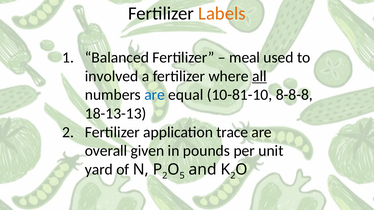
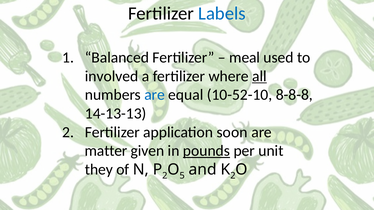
Labels colour: orange -> blue
10-81-10: 10-81-10 -> 10-52-10
18-13-13: 18-13-13 -> 14-13-13
trace: trace -> soon
overall: overall -> matter
pounds underline: none -> present
yard: yard -> they
